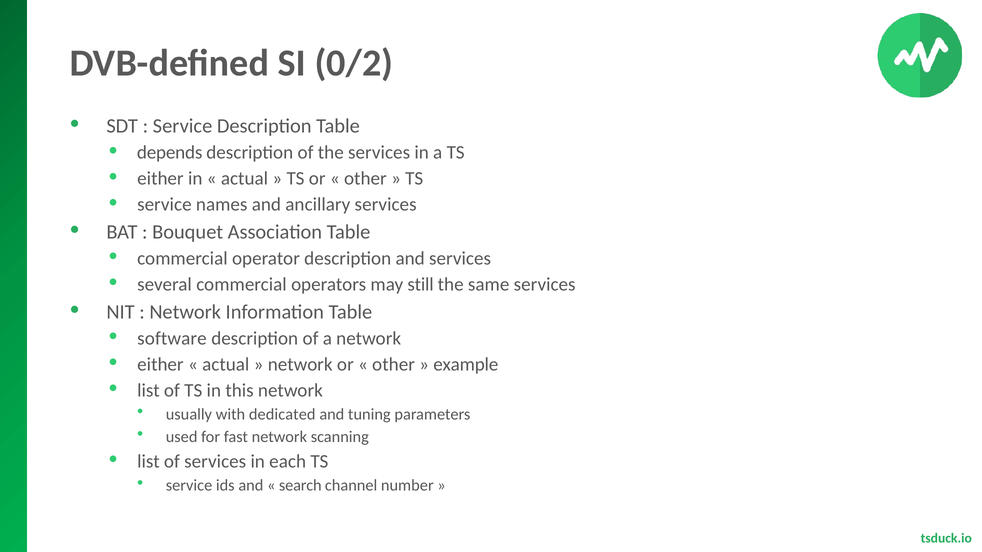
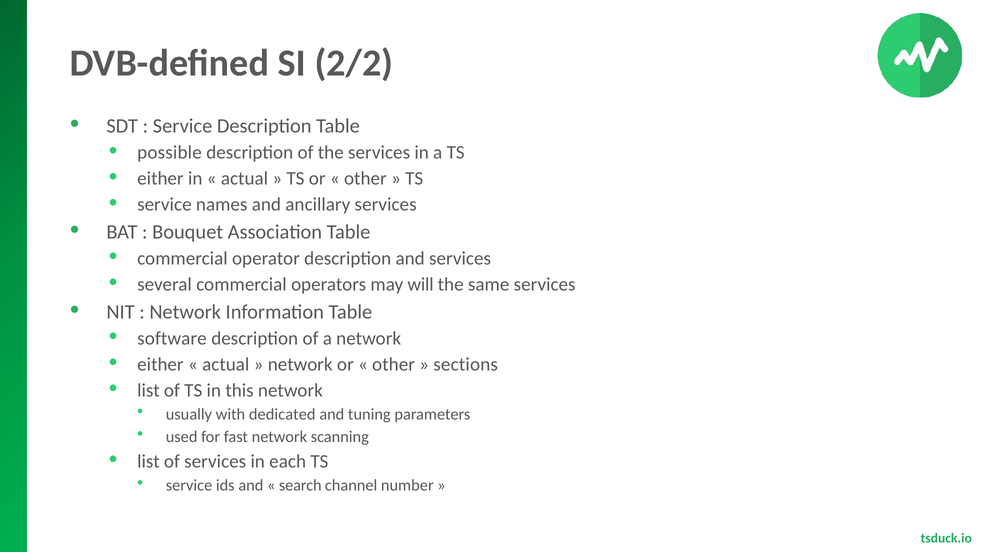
0/2: 0/2 -> 2/2
depends: depends -> possible
still: still -> will
example: example -> sections
